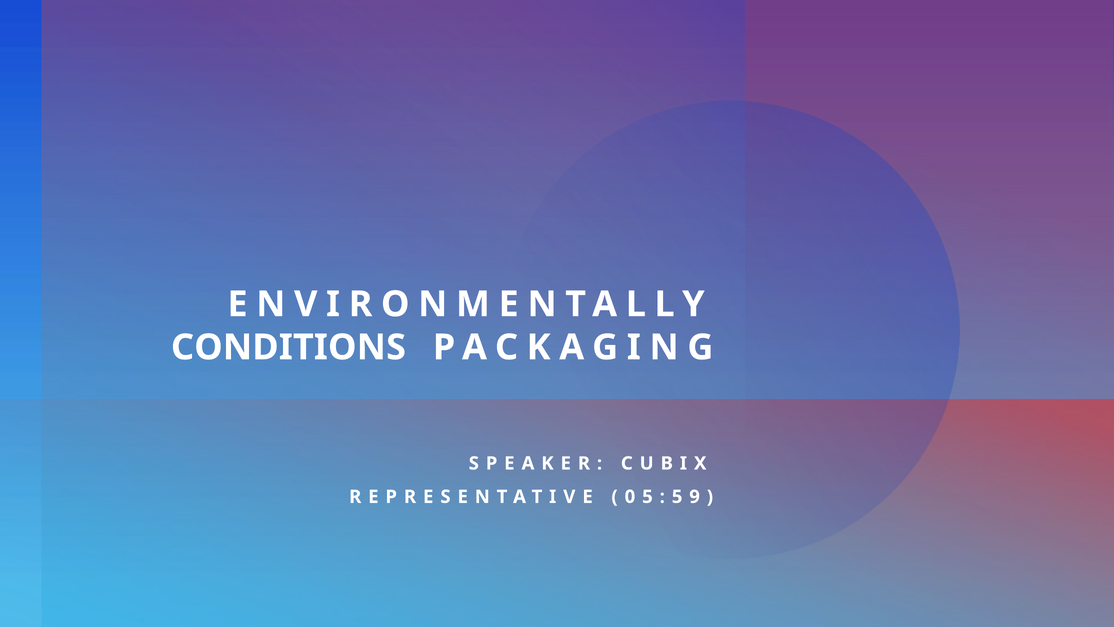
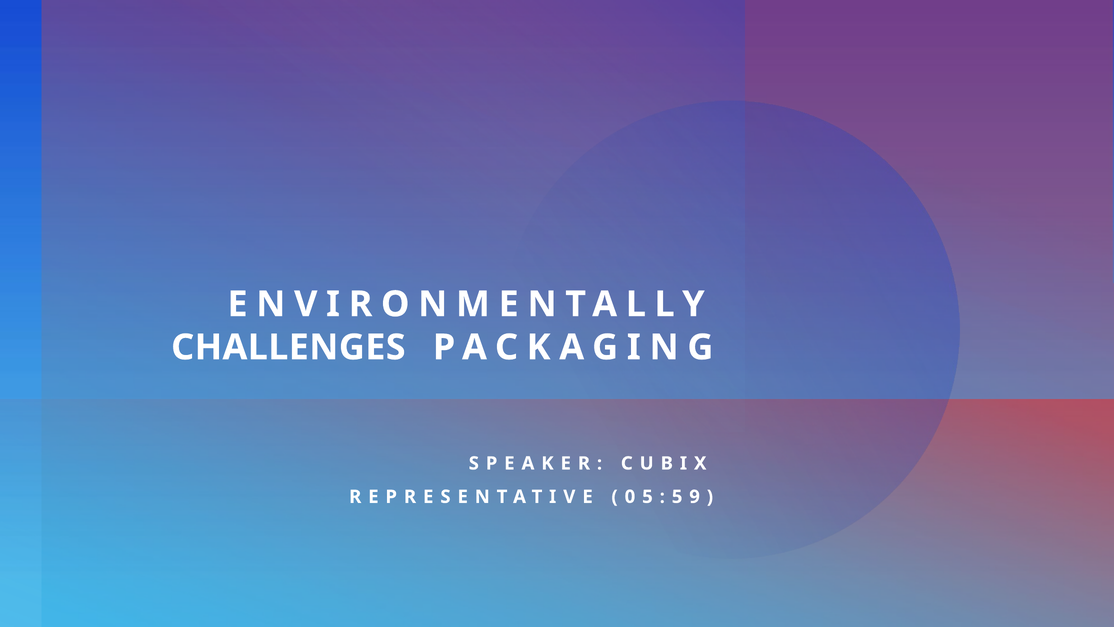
CONDITIONS: CONDITIONS -> CHALLENGES
